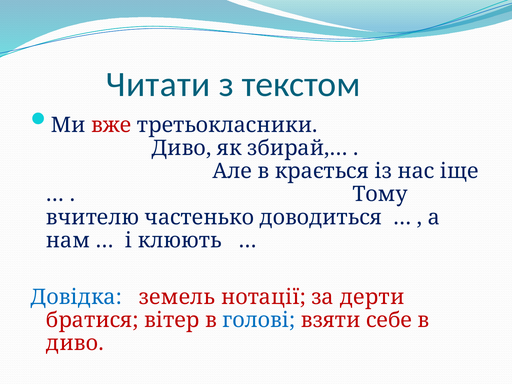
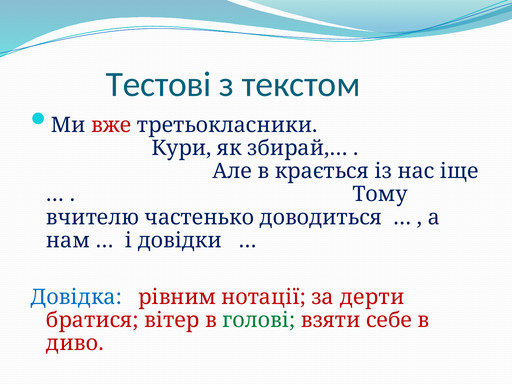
Читати: Читати -> Тестові
Диво at (181, 148): Диво -> Кури
клюють: клюють -> довідки
земель: земель -> рівним
голові colour: blue -> green
